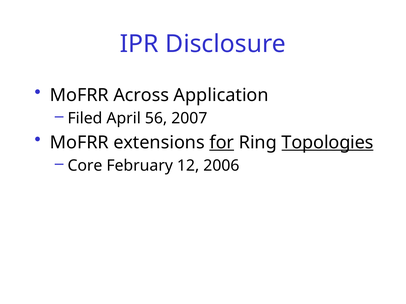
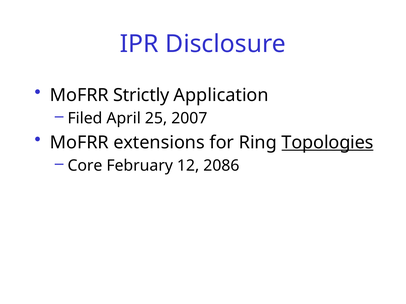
Across: Across -> Strictly
56: 56 -> 25
for underline: present -> none
2006: 2006 -> 2086
